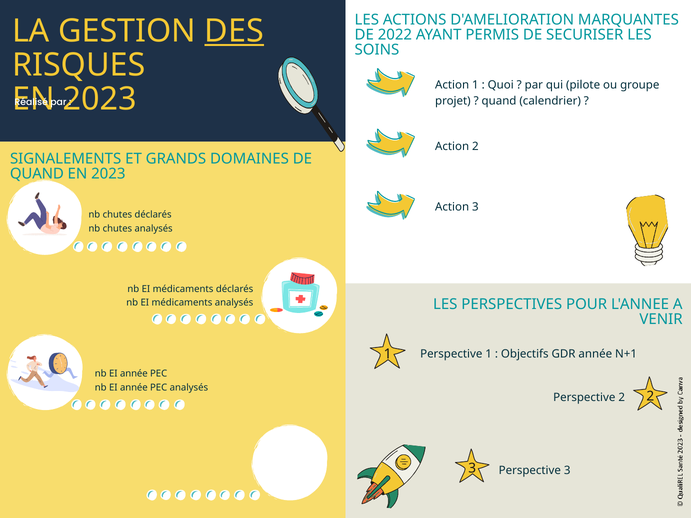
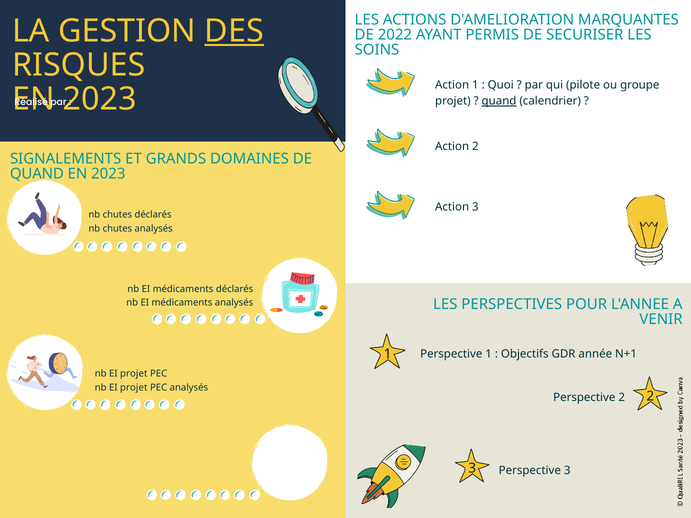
quand at (499, 101) underline: none -> present
année at (134, 374): année -> projet
année at (134, 388): année -> projet
